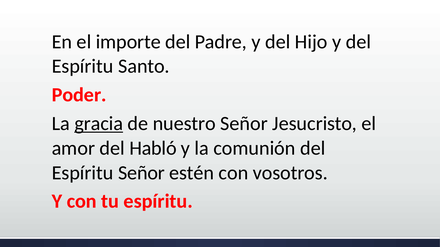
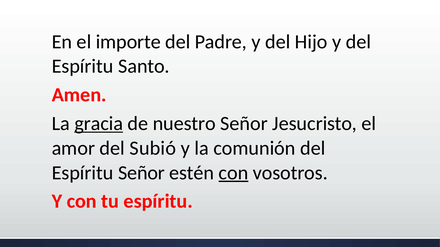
Poder: Poder -> Amen
Habló: Habló -> Subió
con at (233, 173) underline: none -> present
